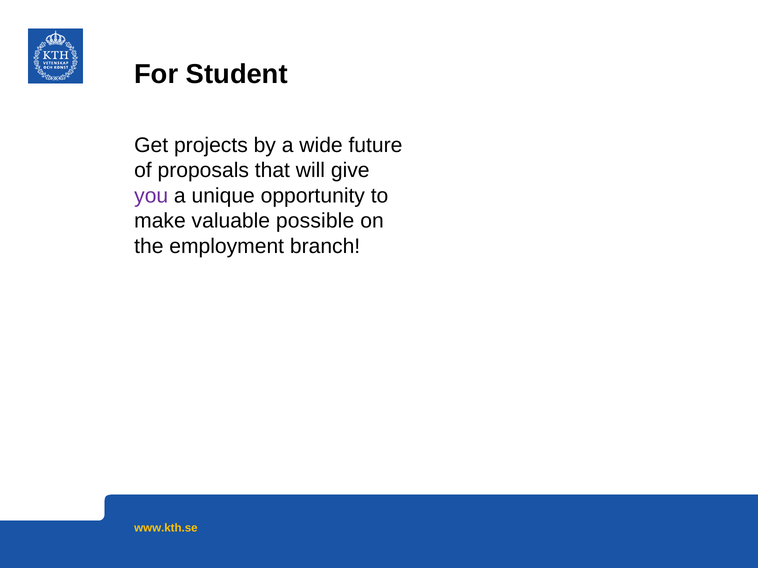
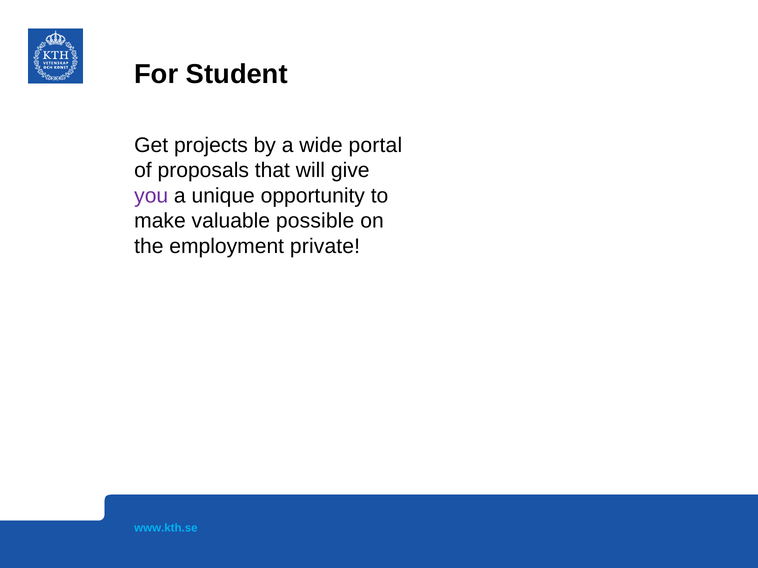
future: future -> portal
branch: branch -> private
www.kth.se colour: yellow -> light blue
